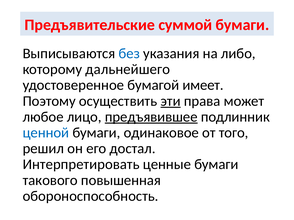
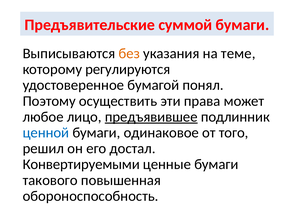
без colour: blue -> orange
либо: либо -> теме
дальнейшего: дальнейшего -> регулируются
имеет: имеет -> понял
эти underline: present -> none
Интерпретировать: Интерпретировать -> Конвертируемыми
